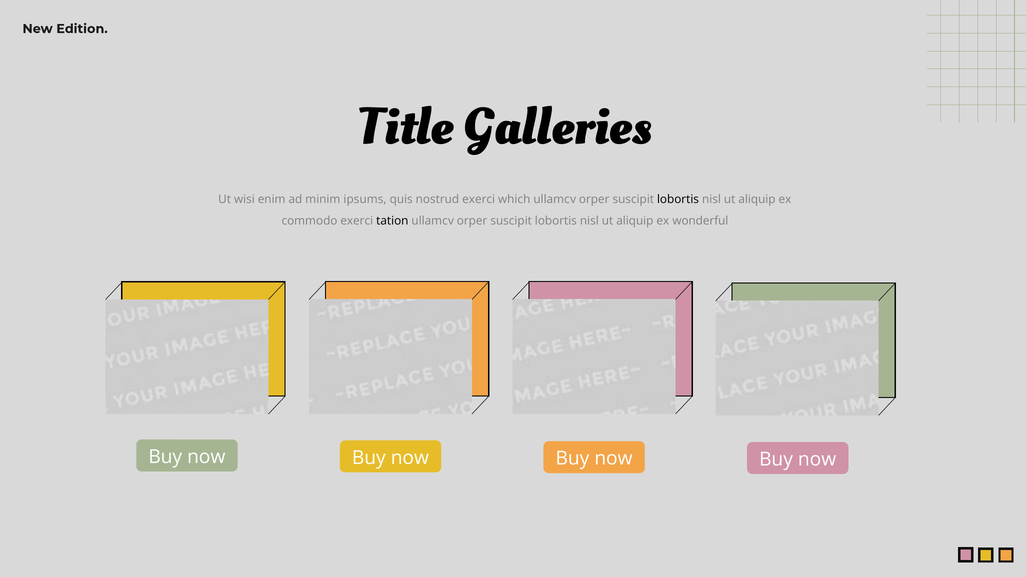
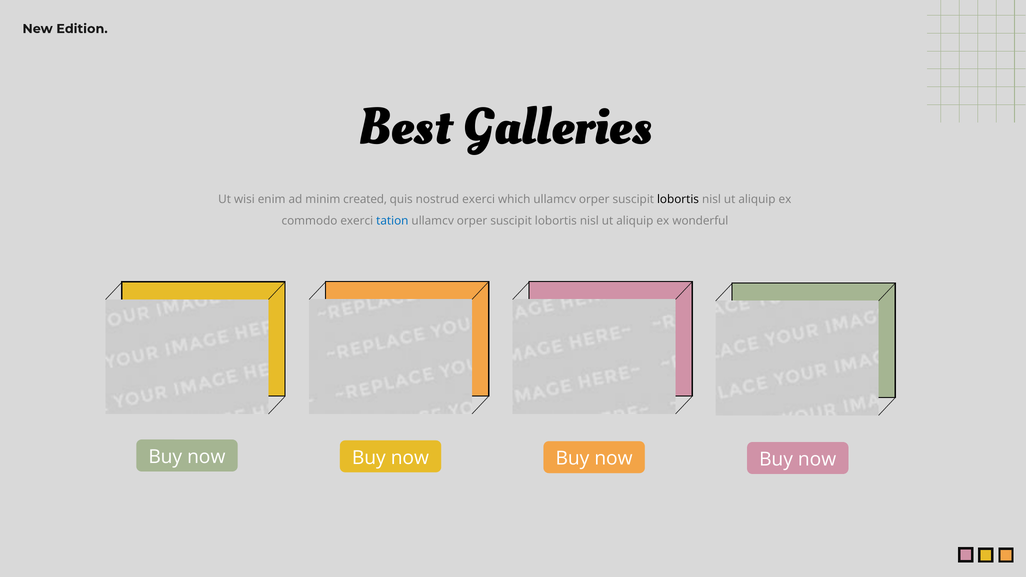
Title: Title -> Best
ipsums: ipsums -> created
tation colour: black -> blue
